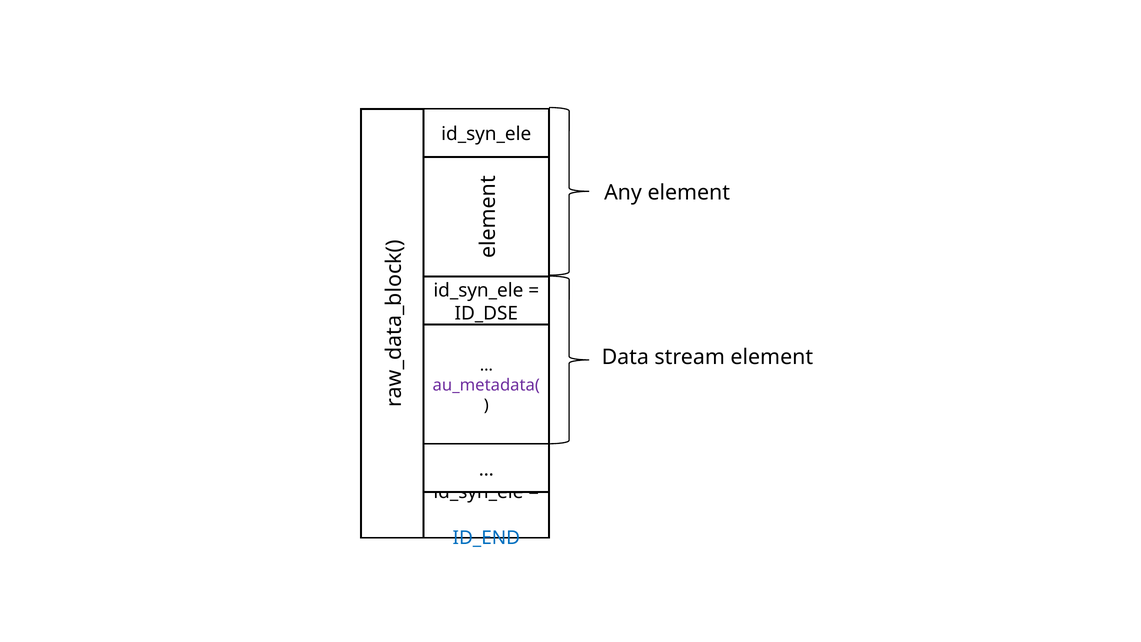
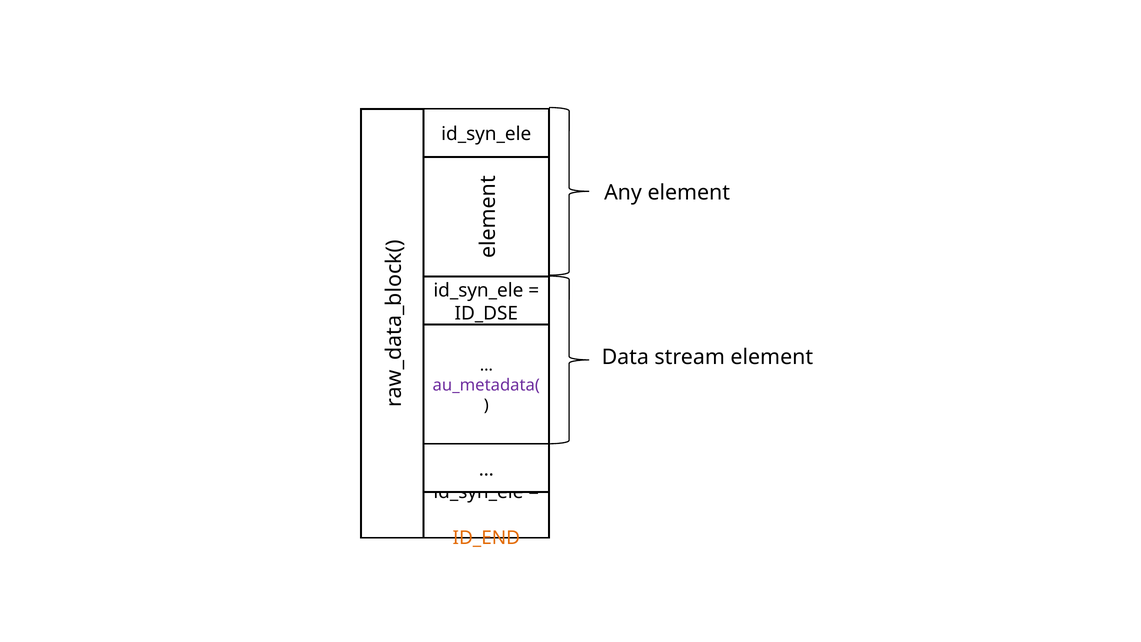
ID_END colour: blue -> orange
